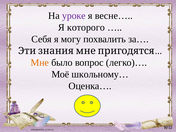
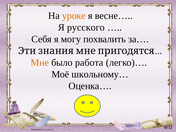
уроке colour: purple -> orange
которого: которого -> русского
вопрос: вопрос -> работа
